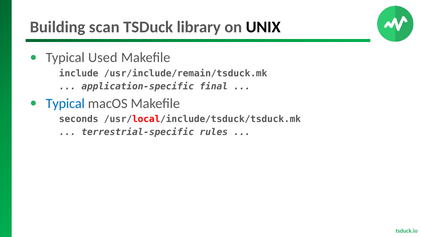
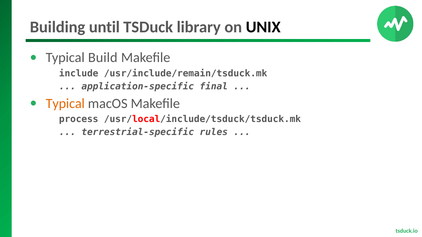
scan: scan -> until
Used: Used -> Build
Typical at (65, 104) colour: blue -> orange
seconds: seconds -> process
